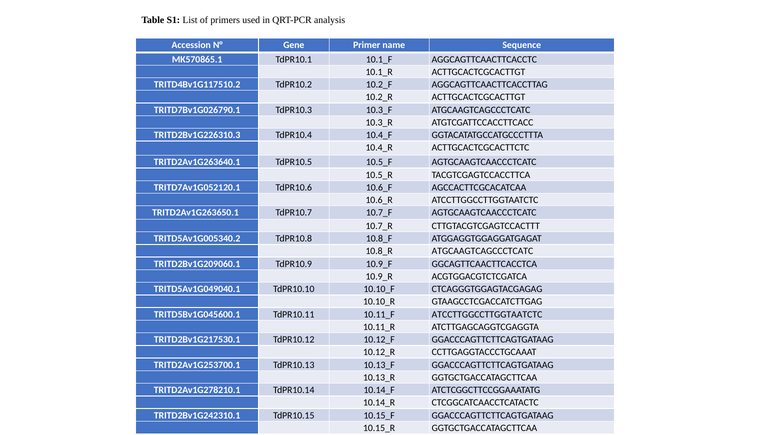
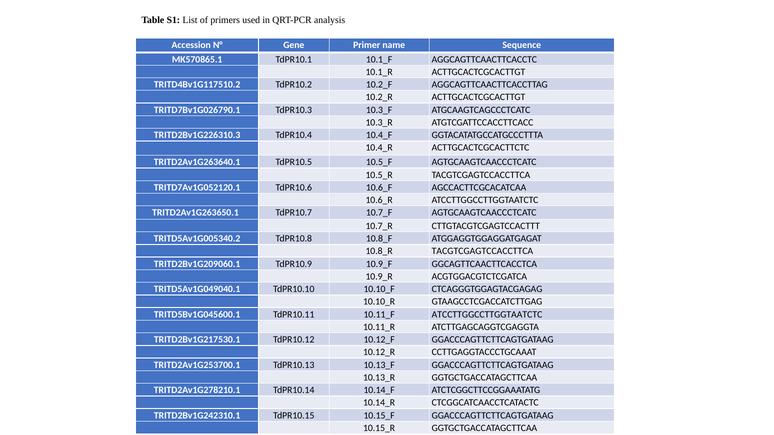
ATGCAAGTCAGCCCTCATC at (482, 251): ATGCAAGTCAGCCCTCATC -> TACGTCGAGTCCACCTTCA
